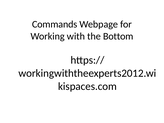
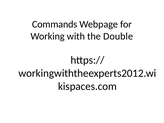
Bottom: Bottom -> Double
